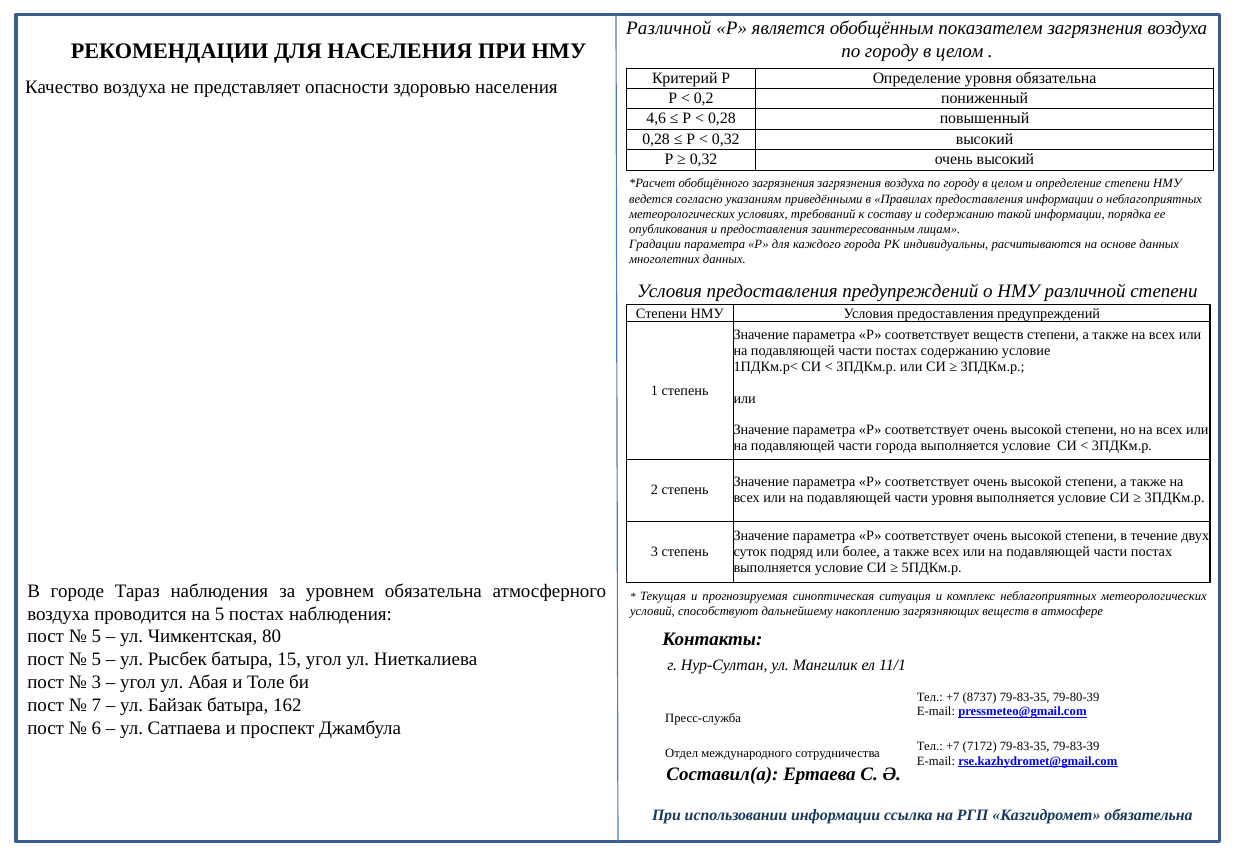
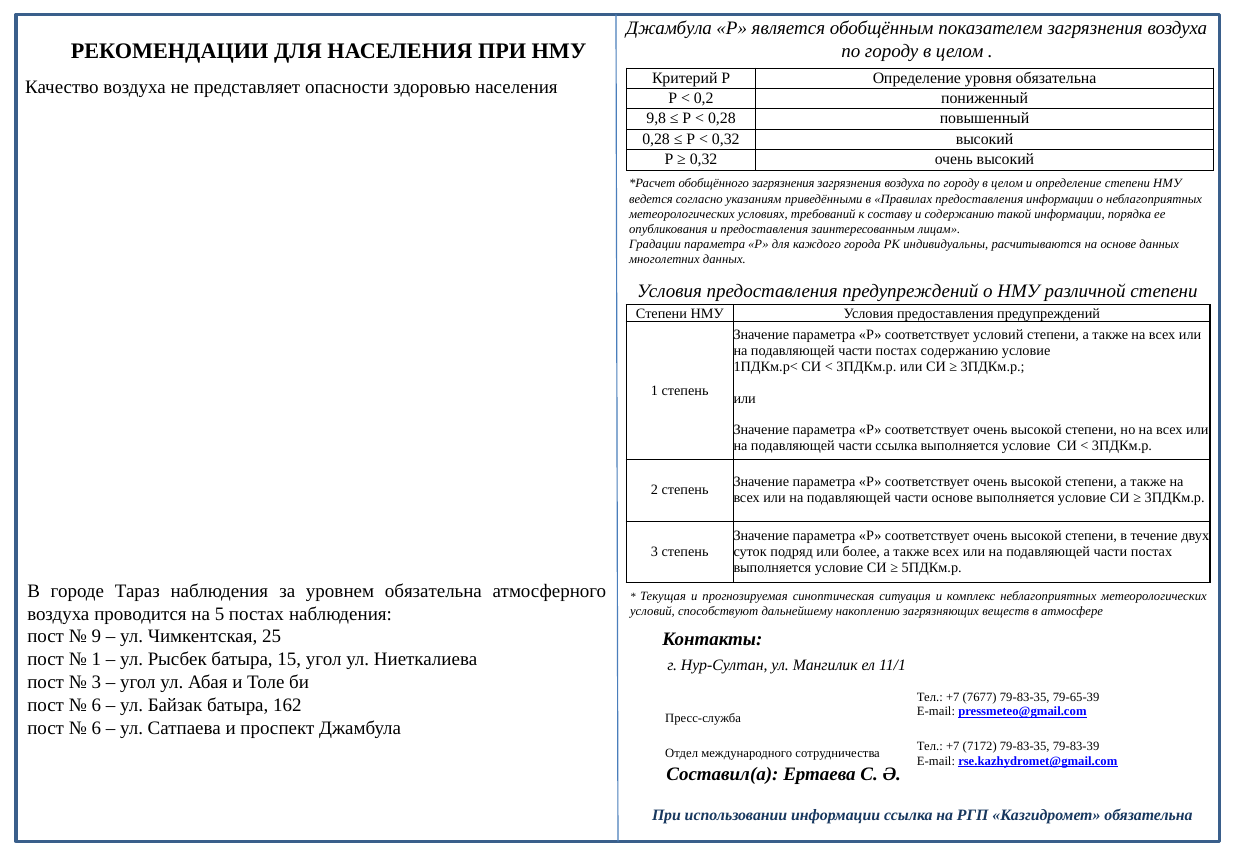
Различной at (669, 29): Различной -> Джамбула
4,6: 4,6 -> 9,8
соответствует веществ: веществ -> условий
части города: города -> ссылка
части уровня: уровня -> основе
5 at (96, 636): 5 -> 9
80: 80 -> 25
5 at (96, 659): 5 -> 1
8737: 8737 -> 7677
79-80-39: 79-80-39 -> 79-65-39
7 at (96, 705): 7 -> 6
